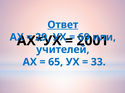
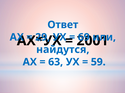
Ответ underline: present -> none
учителей: учителей -> найдутся
65: 65 -> 63
33: 33 -> 59
